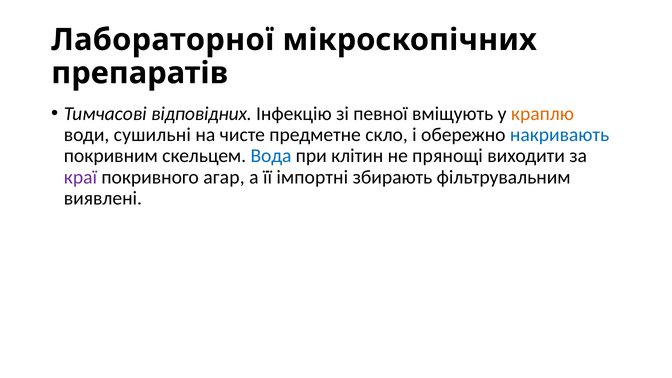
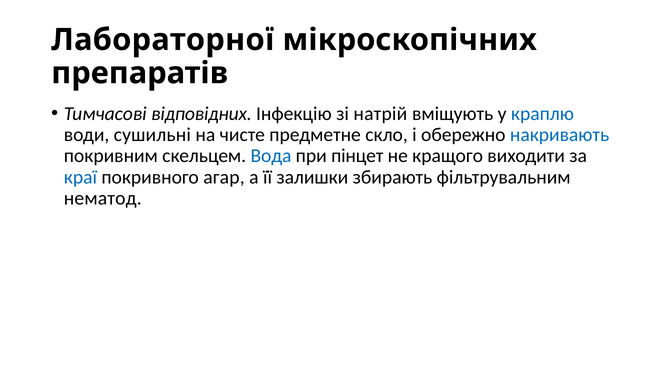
певної: певної -> натрій
краплю colour: orange -> blue
клітин: клітин -> пінцет
прянощі: прянощі -> кращого
краї colour: purple -> blue
імпортні: імпортні -> залишки
виявлені: виявлені -> нематод
